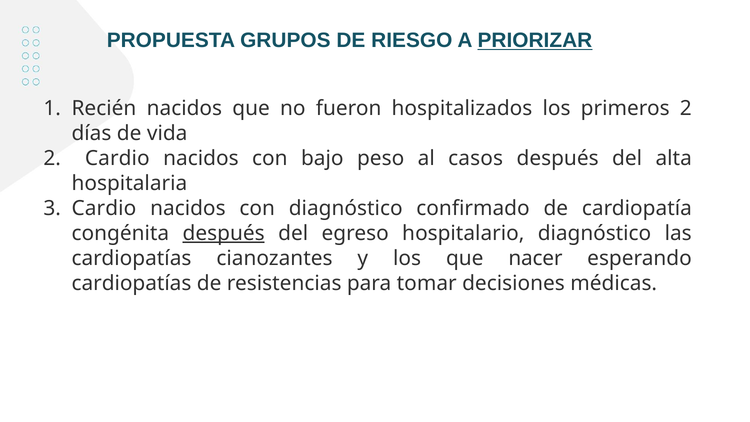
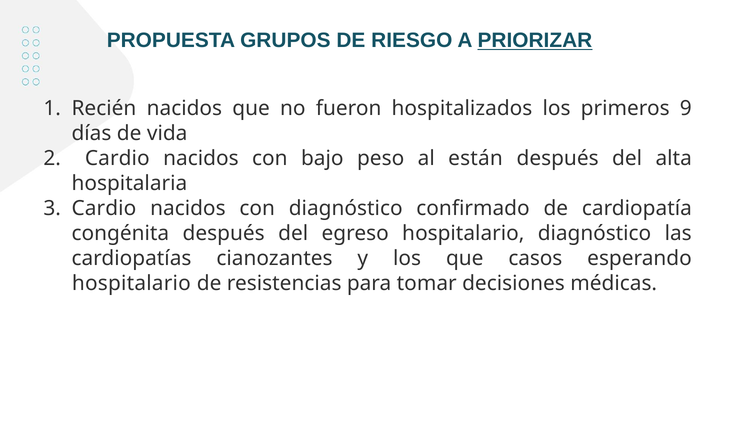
primeros 2: 2 -> 9
casos: casos -> están
después at (224, 233) underline: present -> none
nacer: nacer -> casos
cardiopatías at (131, 283): cardiopatías -> hospitalario
